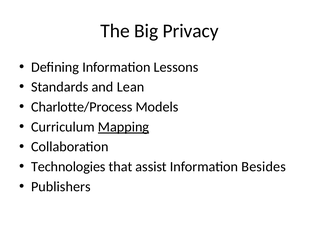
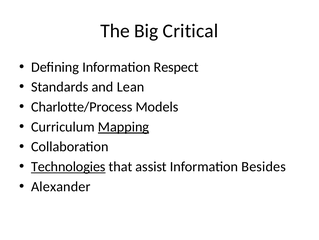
Privacy: Privacy -> Critical
Lessons: Lessons -> Respect
Technologies underline: none -> present
Publishers: Publishers -> Alexander
